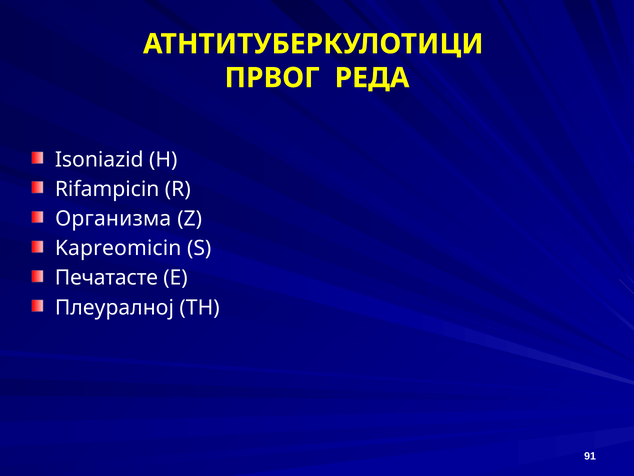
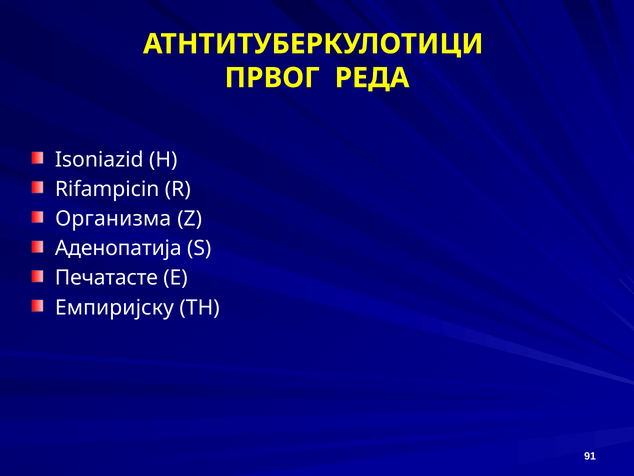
Kapreomicin: Kapreomicin -> Аденопатија
Плеуралној: Плеуралној -> Емпиријску
